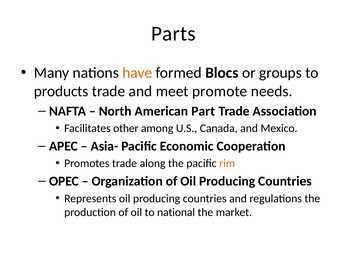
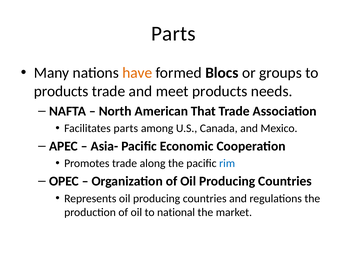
meet promote: promote -> products
Part: Part -> That
Facilitates other: other -> parts
rim colour: orange -> blue
